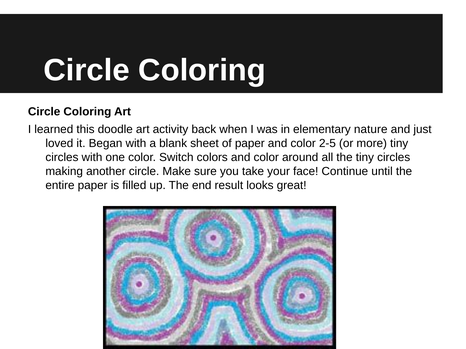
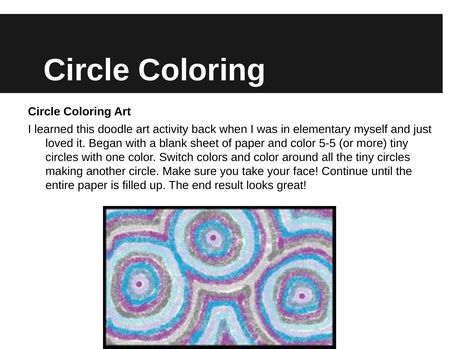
nature: nature -> myself
2-5: 2-5 -> 5-5
